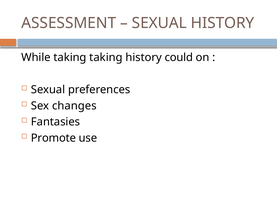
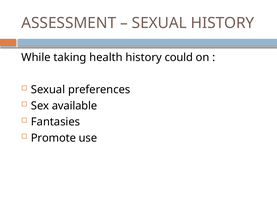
taking taking: taking -> health
changes: changes -> available
